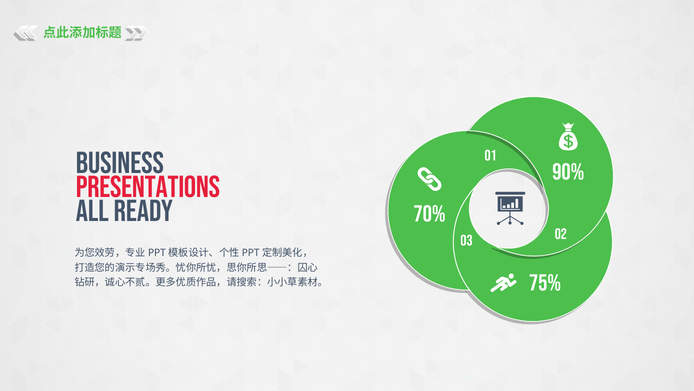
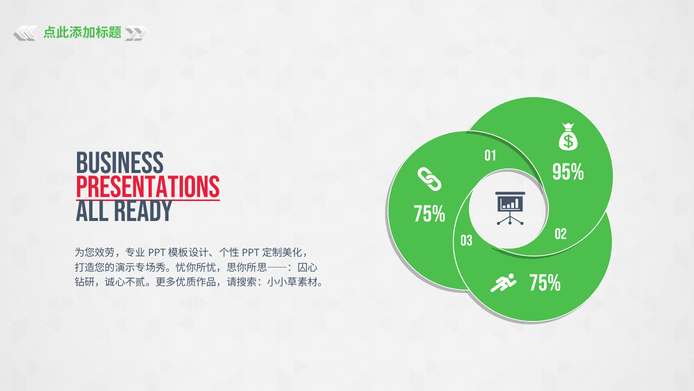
90%: 90% -> 95%
Presentations underline: none -> present
ready 70%: 70% -> 75%
